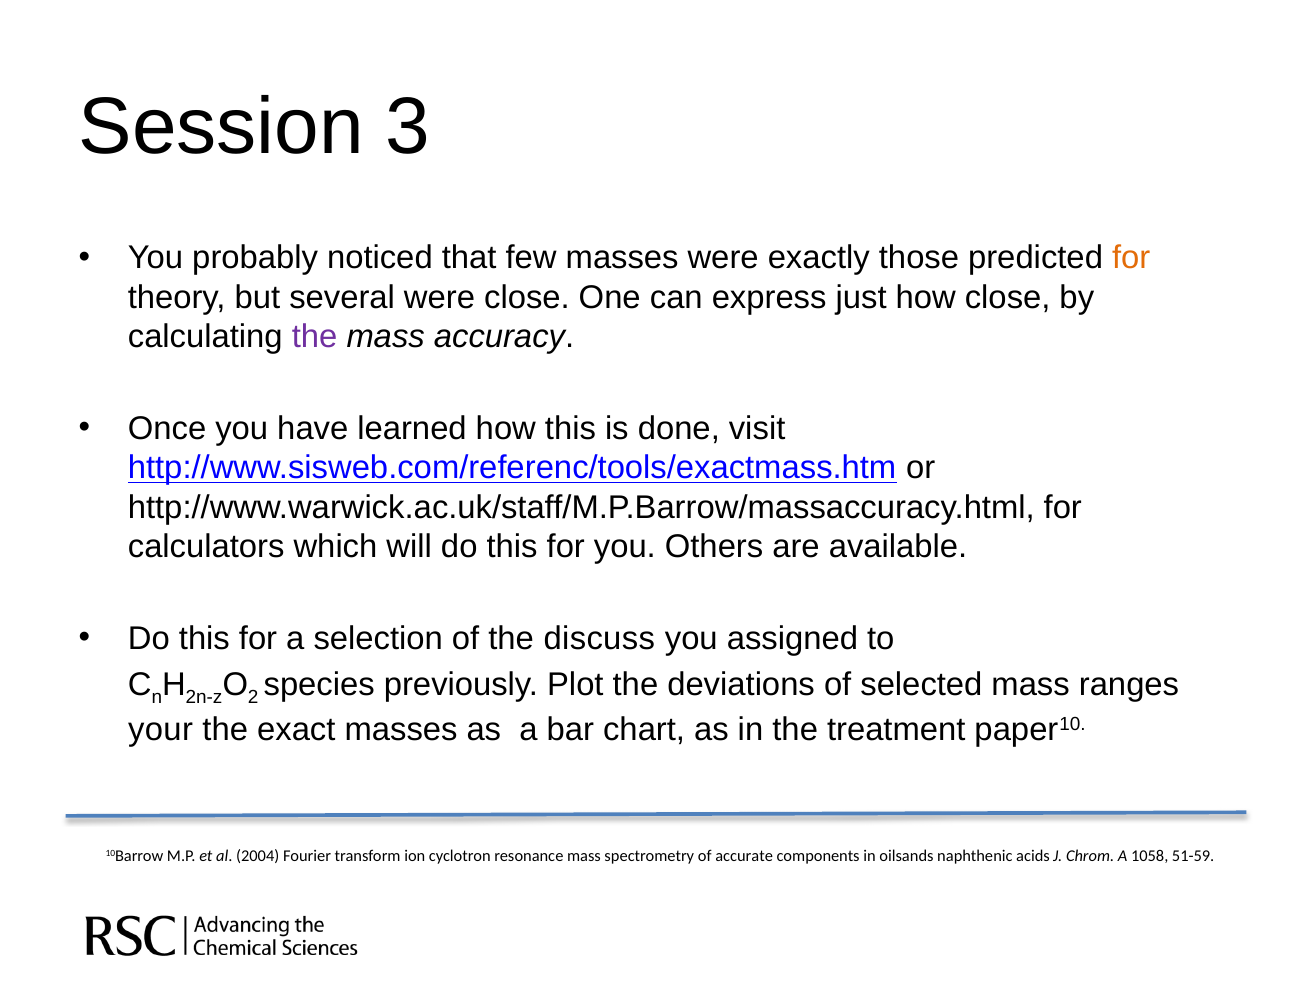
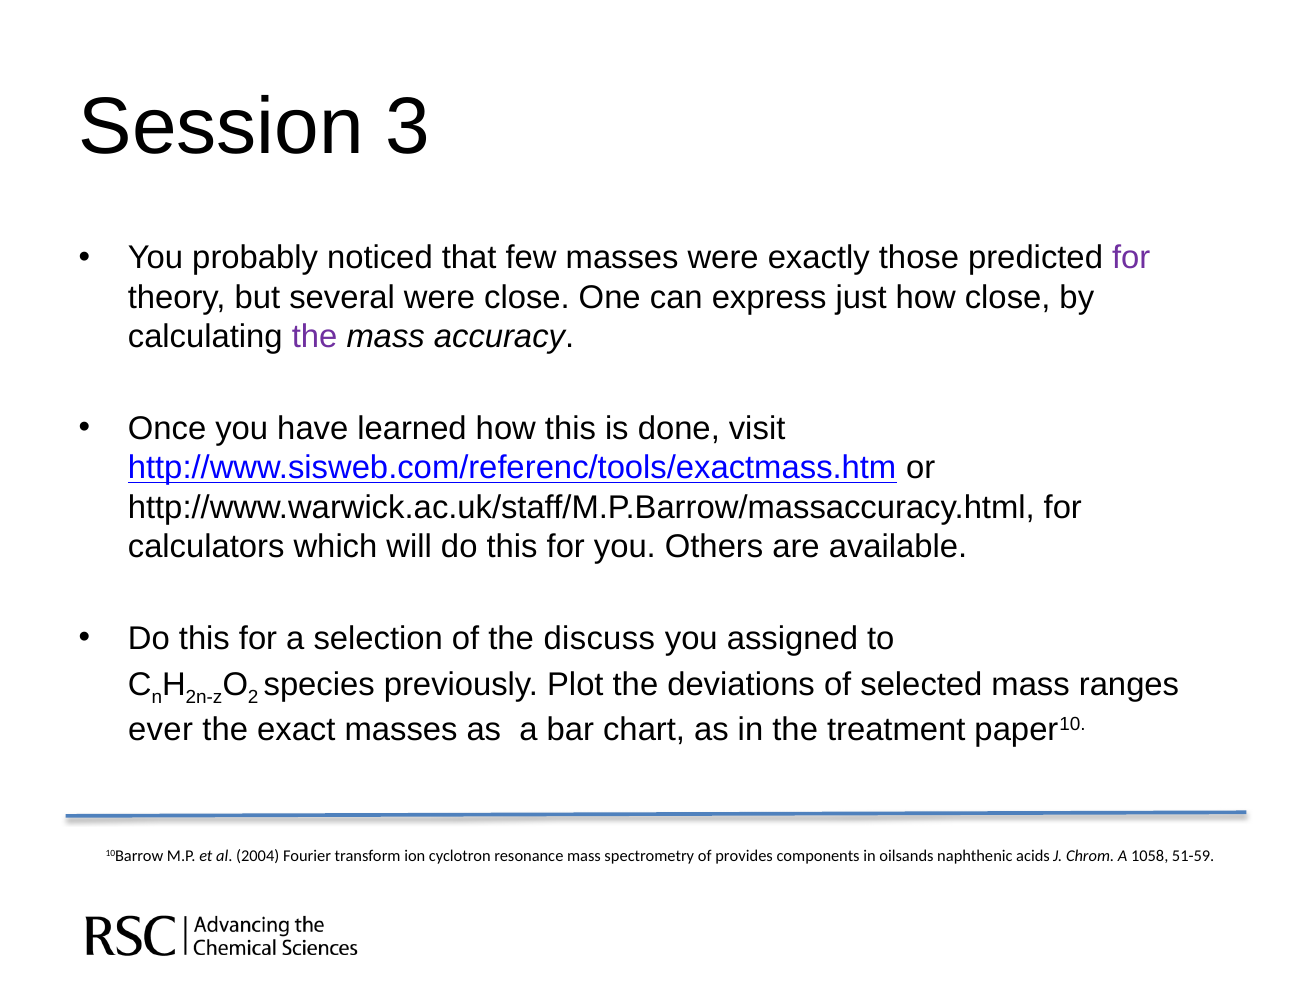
for at (1131, 258) colour: orange -> purple
your: your -> ever
accurate: accurate -> provides
